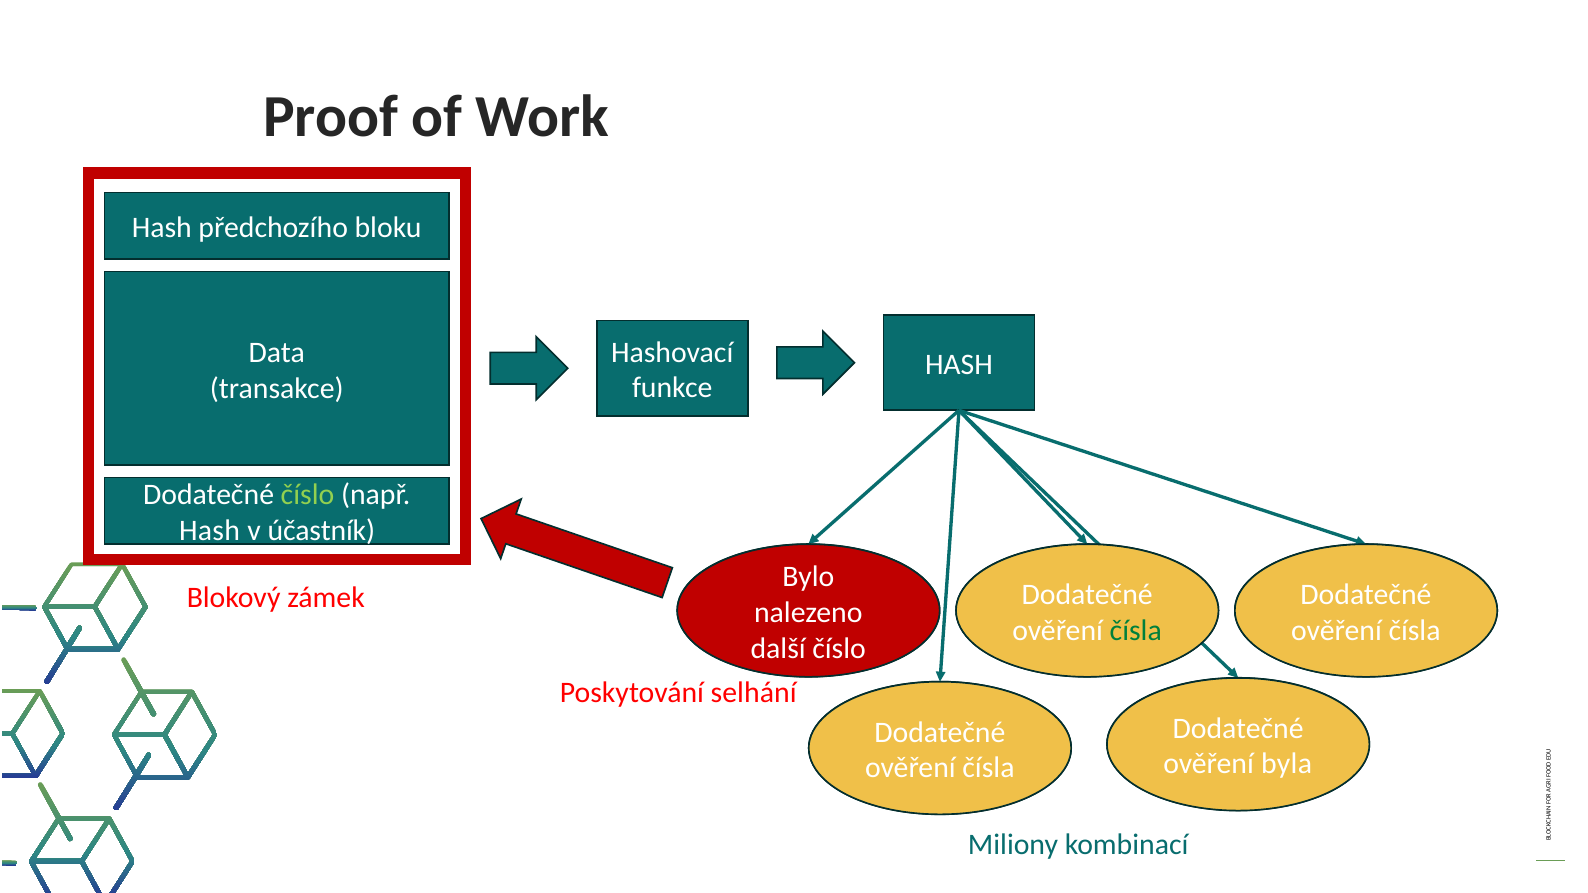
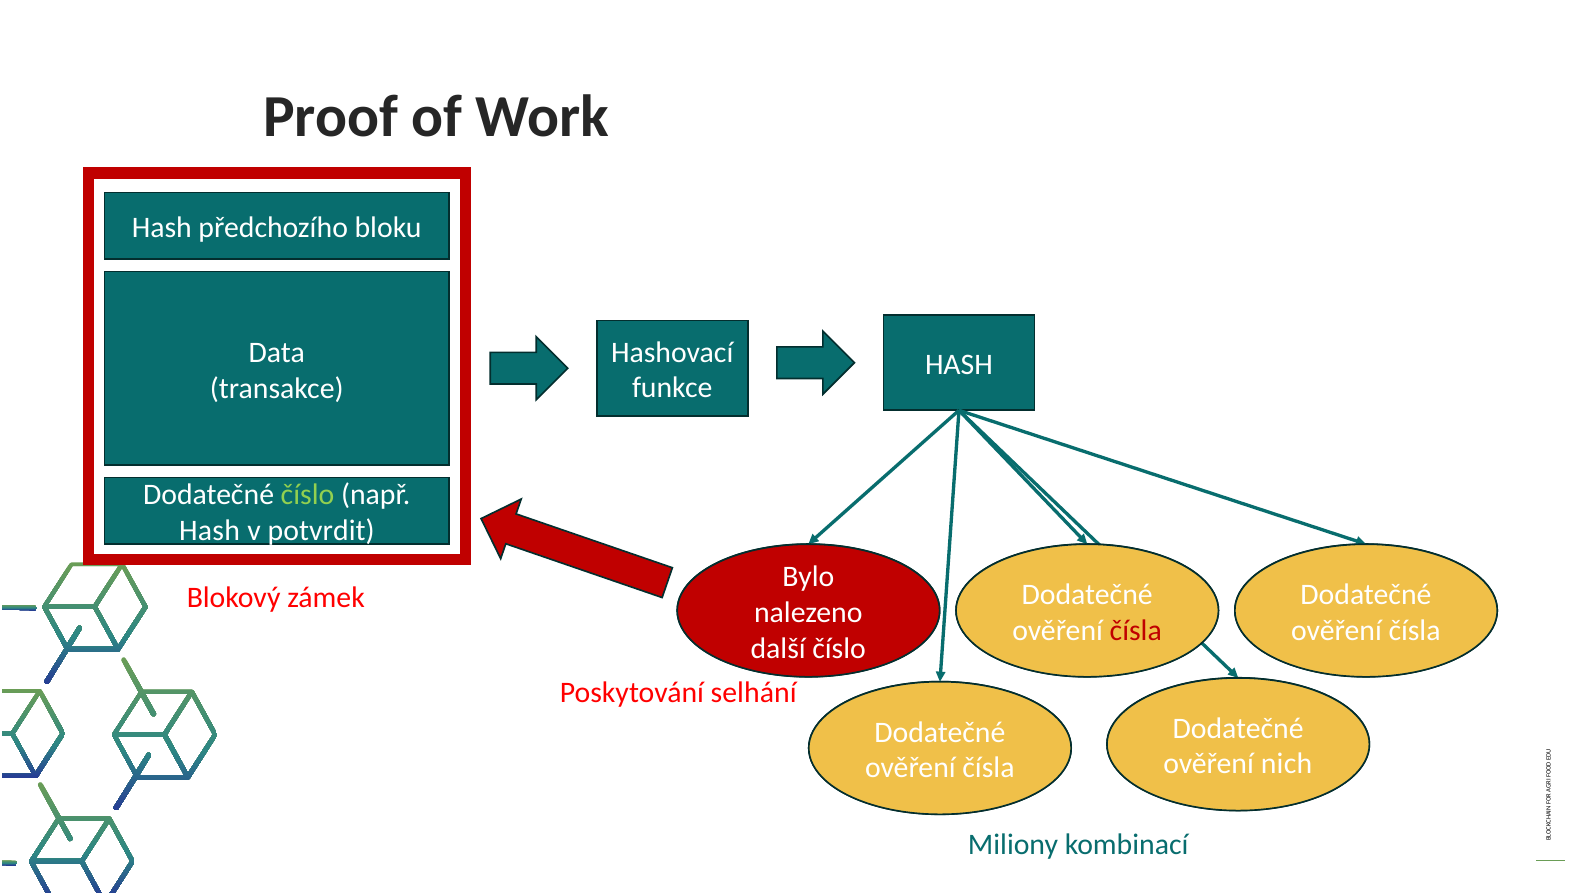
účastník: účastník -> potvrdit
čísla at (1136, 631) colour: green -> red
byla: byla -> nich
